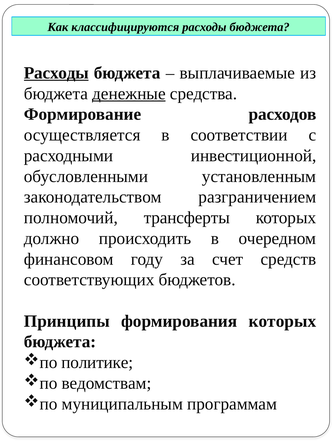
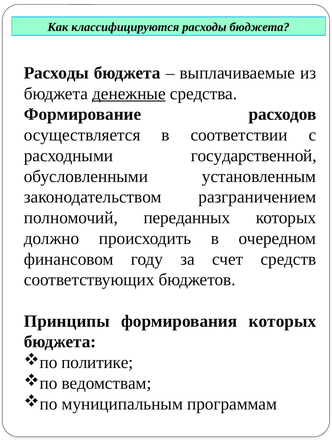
Расходы at (56, 73) underline: present -> none
инвестиционной: инвестиционной -> государственной
трансферты: трансферты -> переданных
